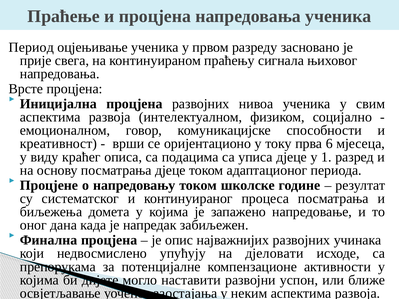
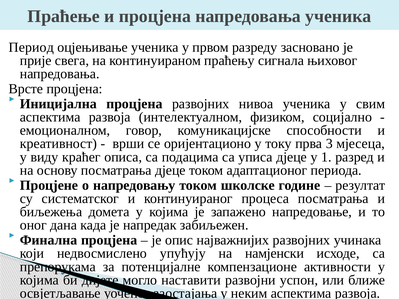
6: 6 -> 3
дјеловати: дјеловати -> намјенски
